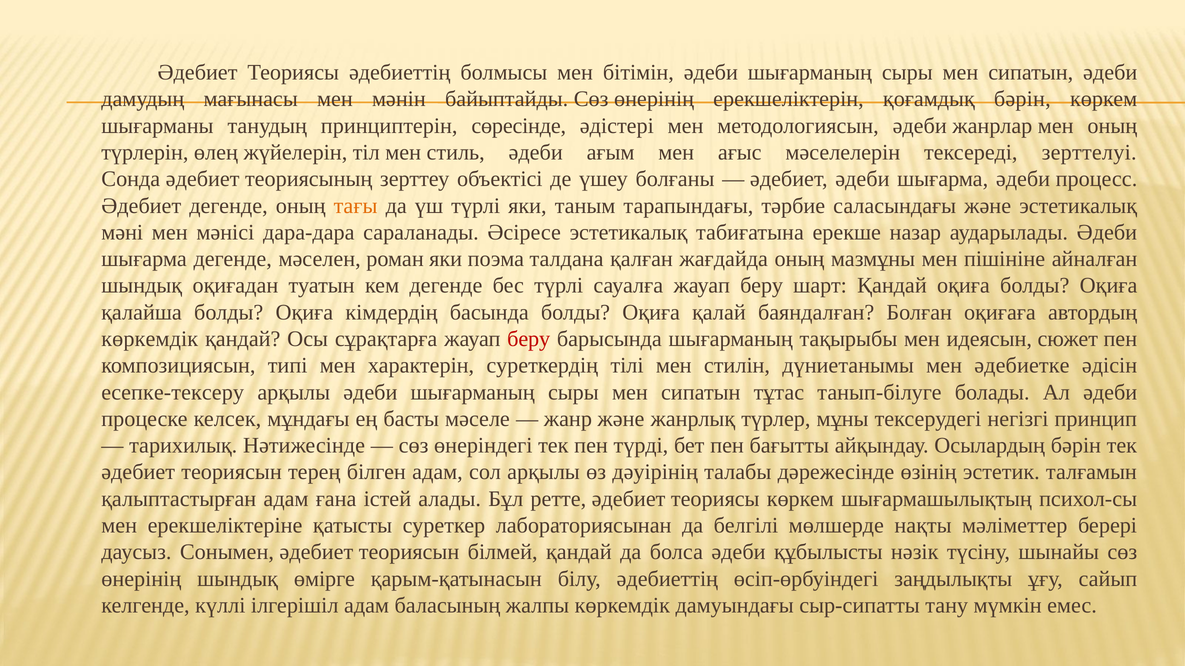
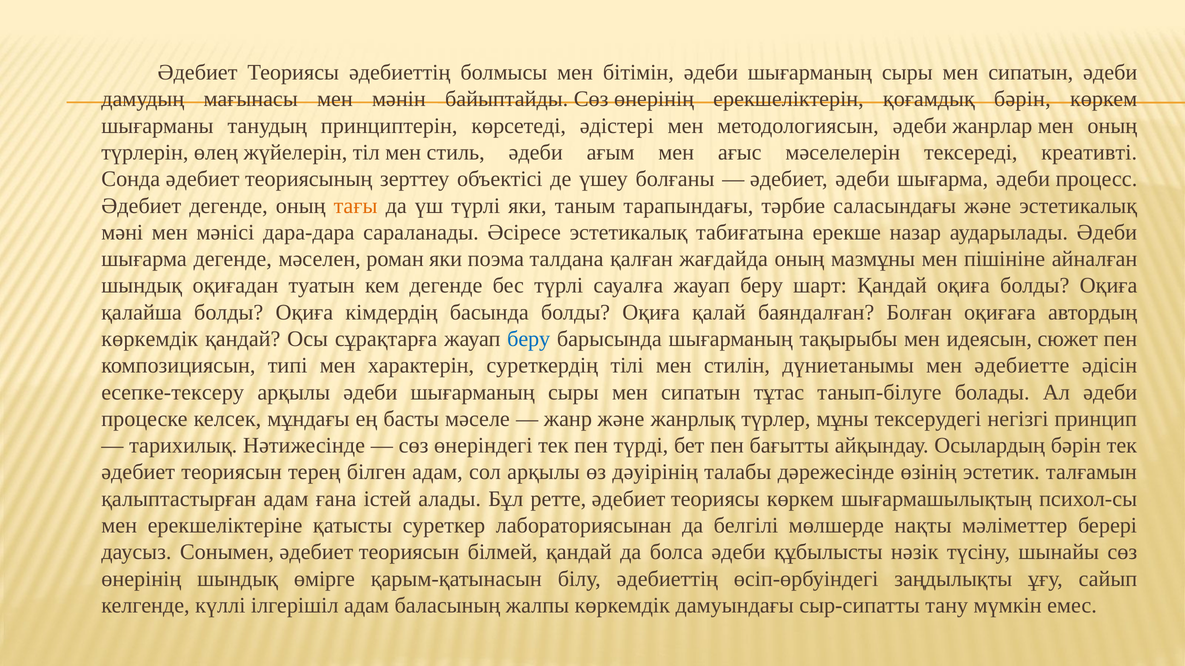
сөресінде: сөресінде -> көрсетеді
зерттелуі: зерттелуі -> креативті
беру at (529, 339) colour: red -> blue
әдебиетке: әдебиетке -> әдебиетте
